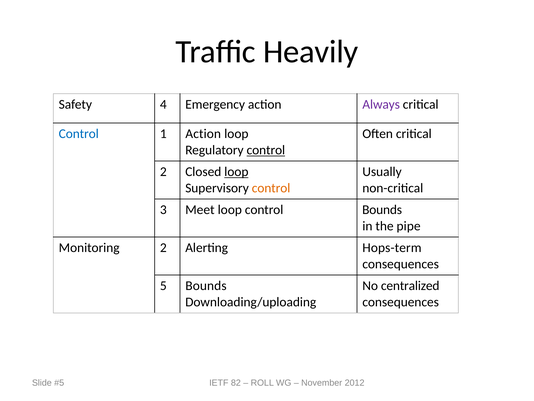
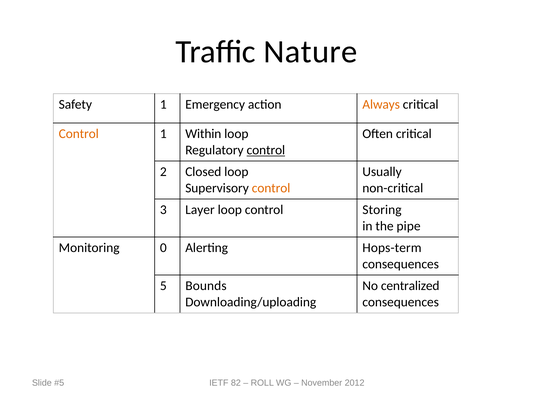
Heavily: Heavily -> Nature
Safety 4: 4 -> 1
Always colour: purple -> orange
Control at (79, 134) colour: blue -> orange
1 Action: Action -> Within
loop at (236, 172) underline: present -> none
Meet: Meet -> Layer
control Bounds: Bounds -> Storing
Monitoring 2: 2 -> 0
